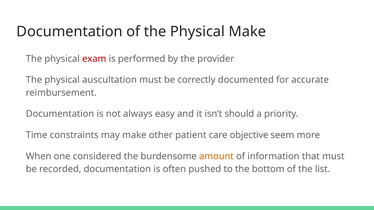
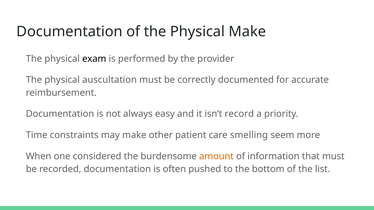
exam colour: red -> black
should: should -> record
objective: objective -> smelling
